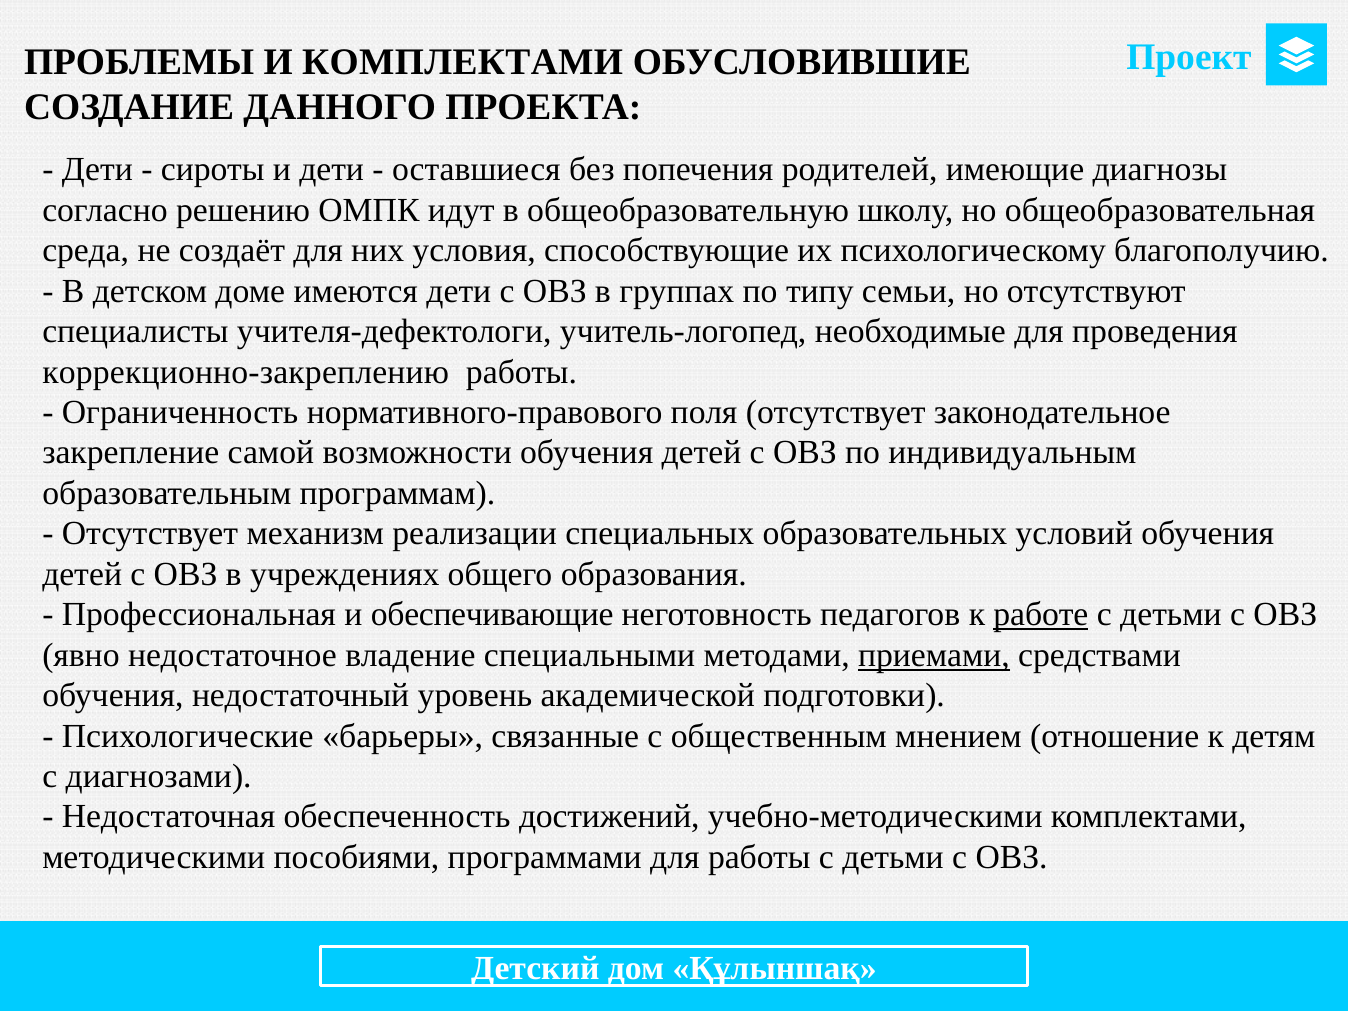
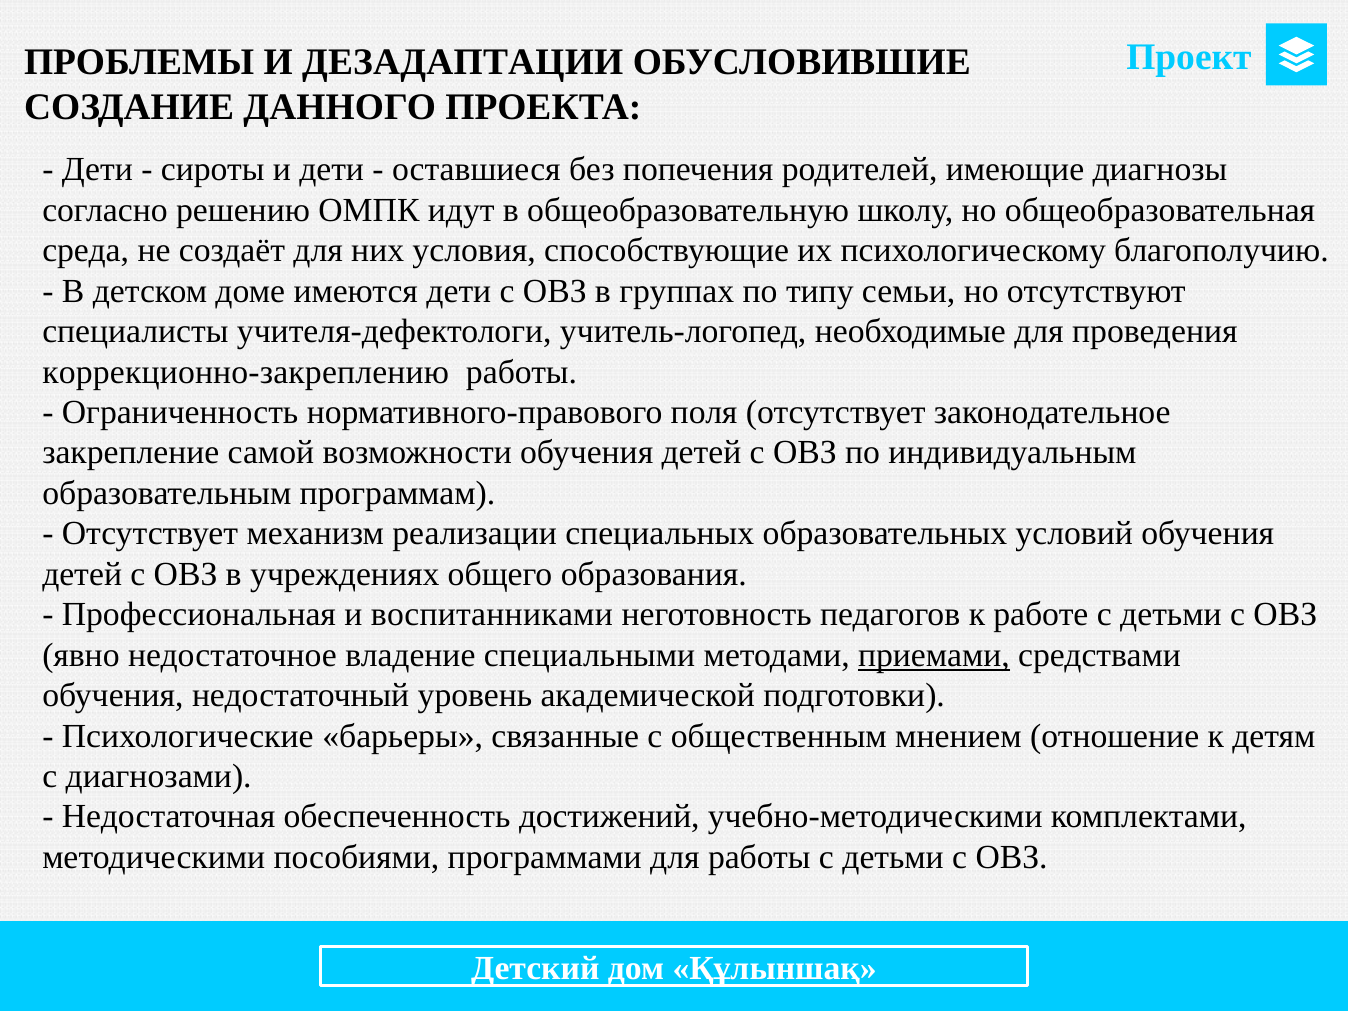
И КОМПЛЕКТАМИ: КОМПЛЕКТАМИ -> ДЕЗАДАПТАЦИИ
обеспечивающие: обеспечивающие -> воспитанниками
работе underline: present -> none
